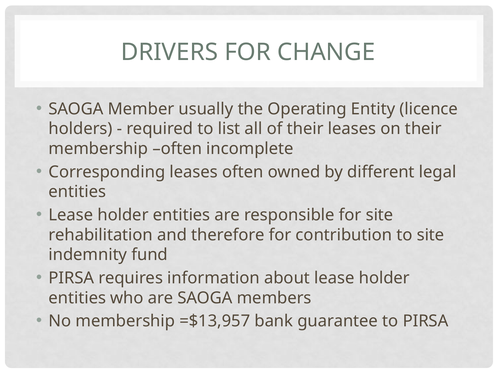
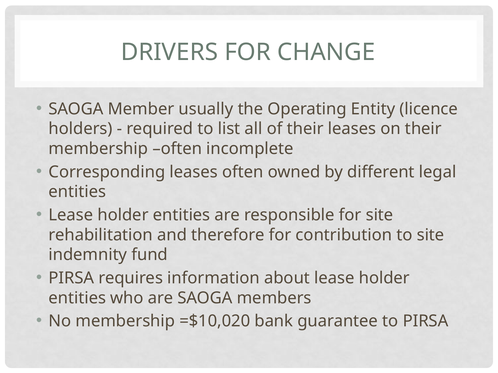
=$13,957: =$13,957 -> =$10,020
